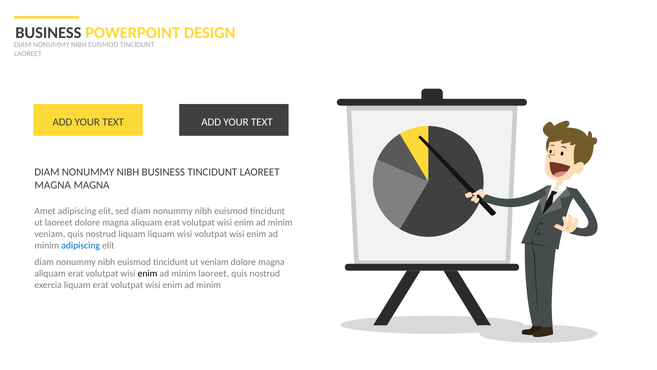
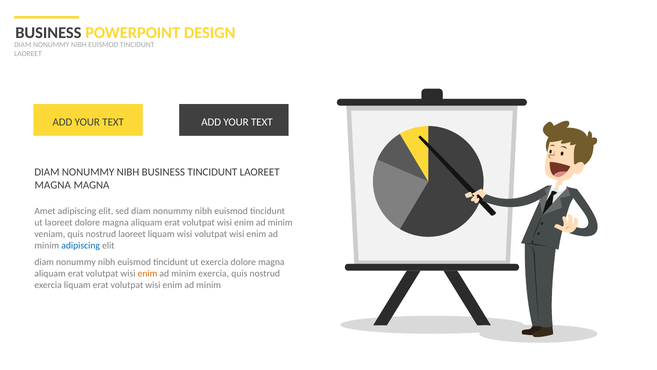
nostrud liquam: liquam -> laoreet
ut veniam: veniam -> exercia
enim at (147, 273) colour: black -> orange
minim laoreet: laoreet -> exercia
